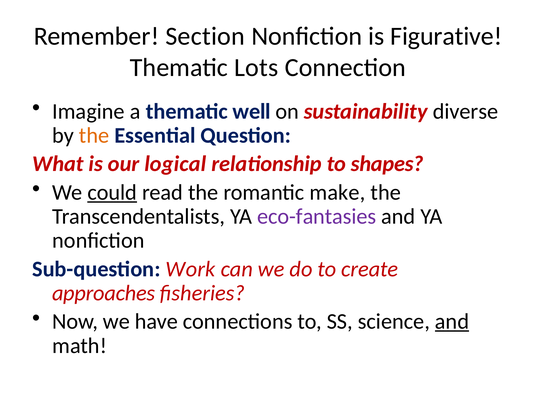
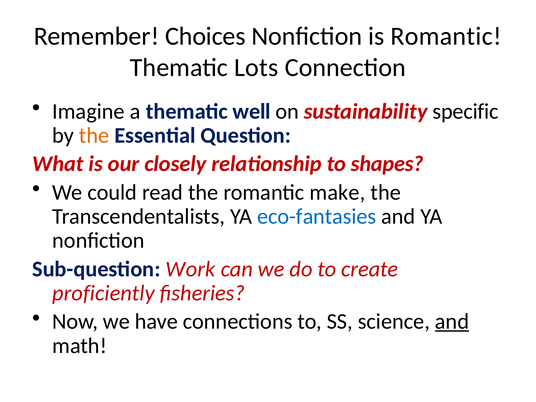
Section: Section -> Choices
is Figurative: Figurative -> Romantic
diverse: diverse -> specific
logical: logical -> closely
could underline: present -> none
eco-fantasies colour: purple -> blue
approaches: approaches -> proficiently
